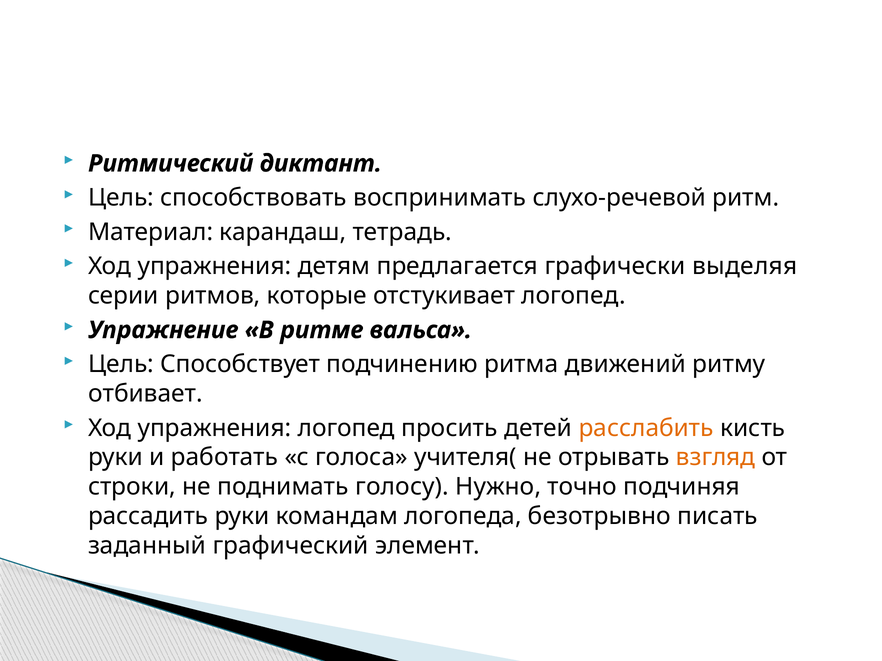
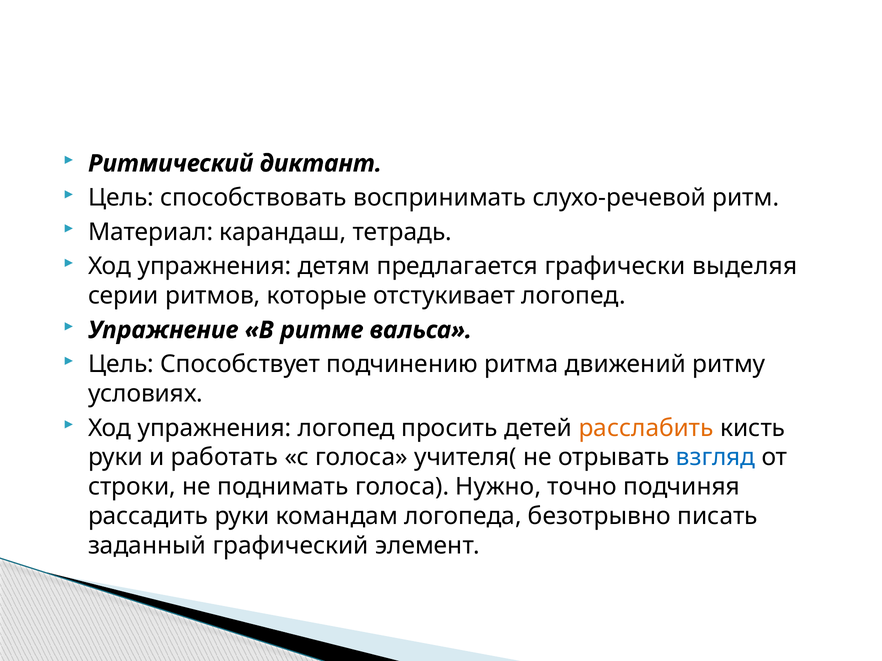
отбивает: отбивает -> условиях
взгляд colour: orange -> blue
поднимать голосу: голосу -> голоса
